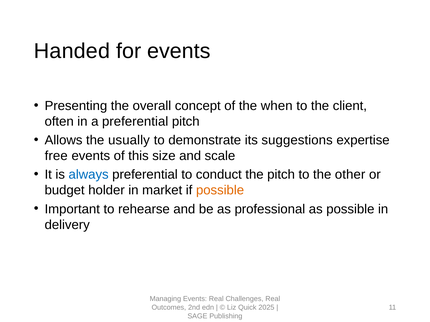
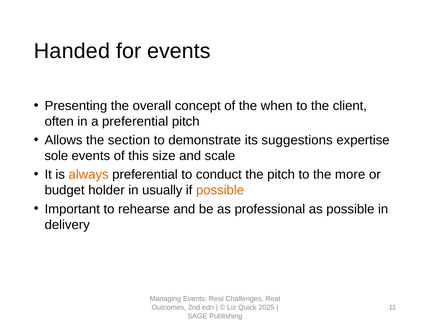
usually: usually -> section
free: free -> sole
always colour: blue -> orange
other: other -> more
market: market -> usually
